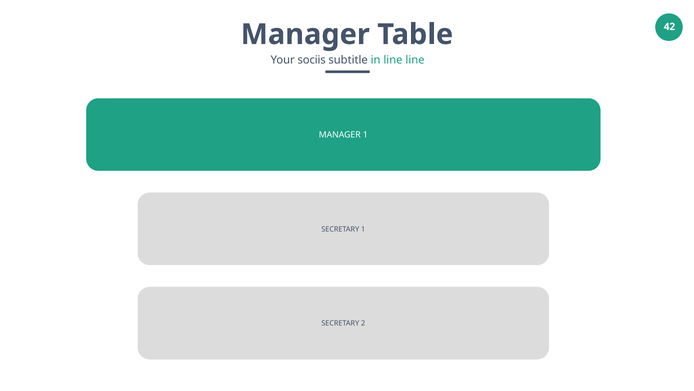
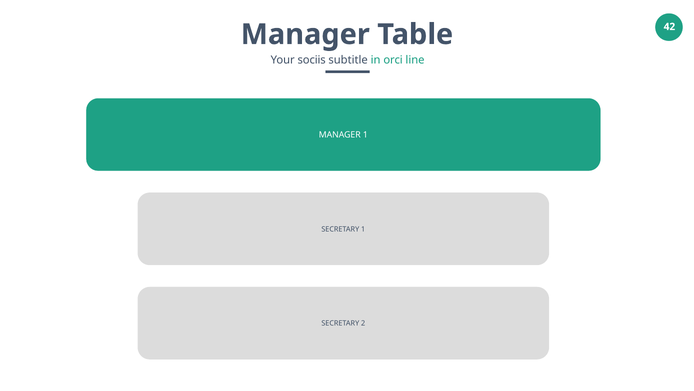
in line: line -> orci
